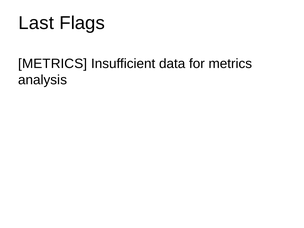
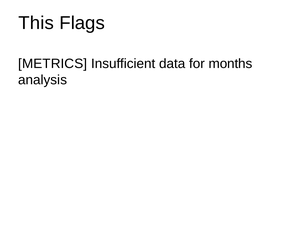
Last: Last -> This
for metrics: metrics -> months
